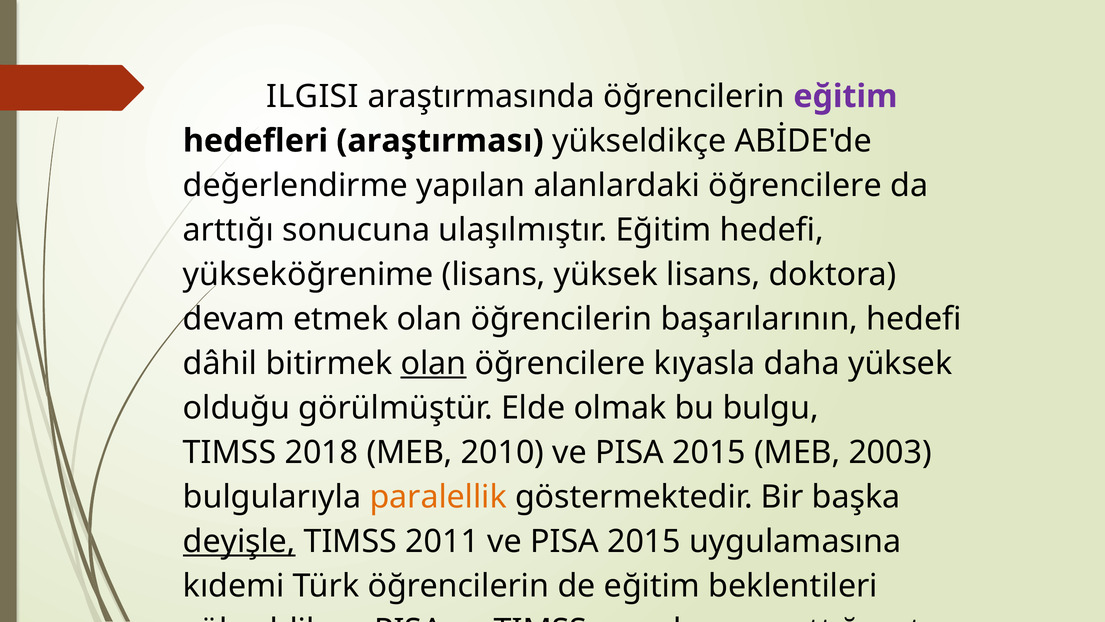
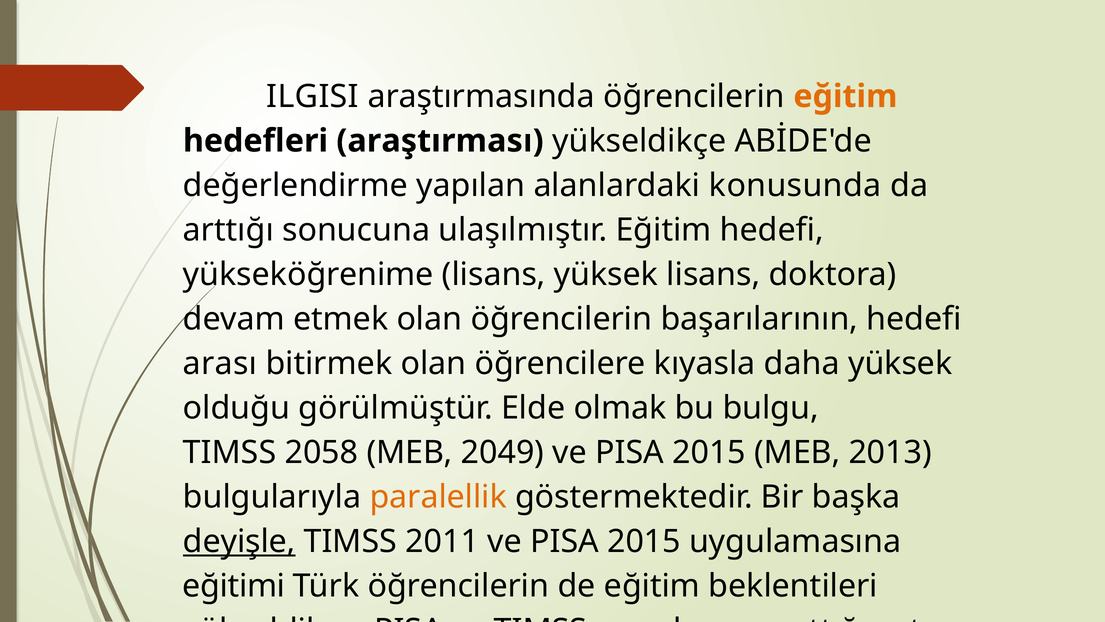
eğitim at (845, 96) colour: purple -> orange
alanlardaki öğrencilere: öğrencilere -> konusunda
dâhil: dâhil -> arası
olan at (433, 363) underline: present -> none
2018: 2018 -> 2058
2010: 2010 -> 2049
2003: 2003 -> 2013
kıdemi: kıdemi -> eğitimi
